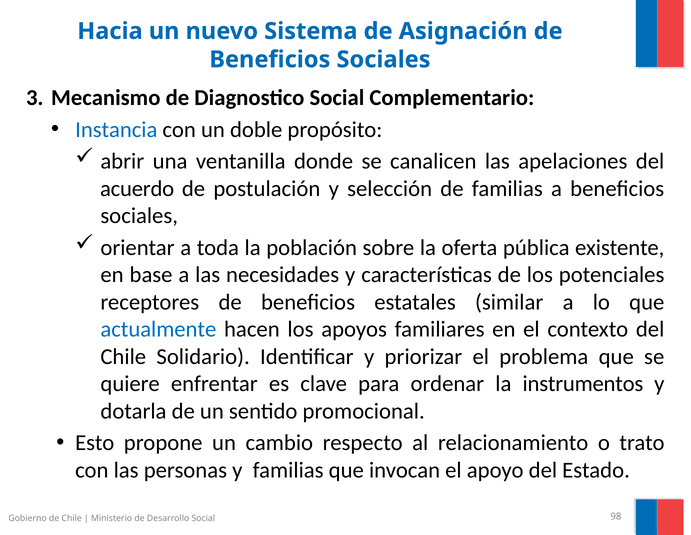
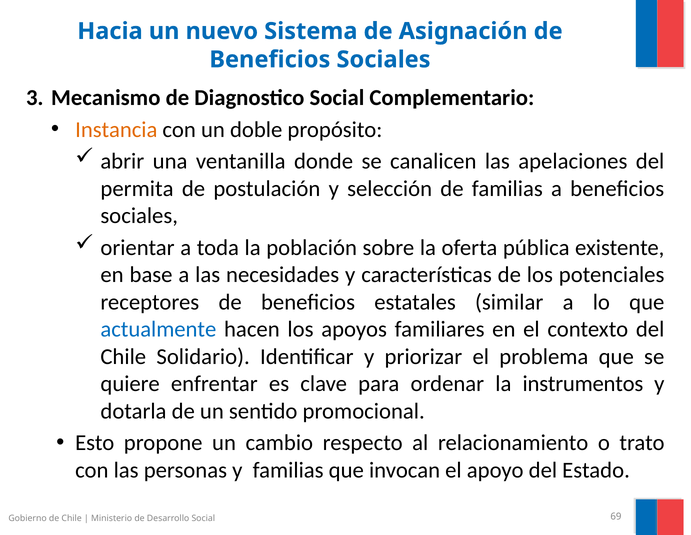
Instancia colour: blue -> orange
acuerdo: acuerdo -> permita
98: 98 -> 69
